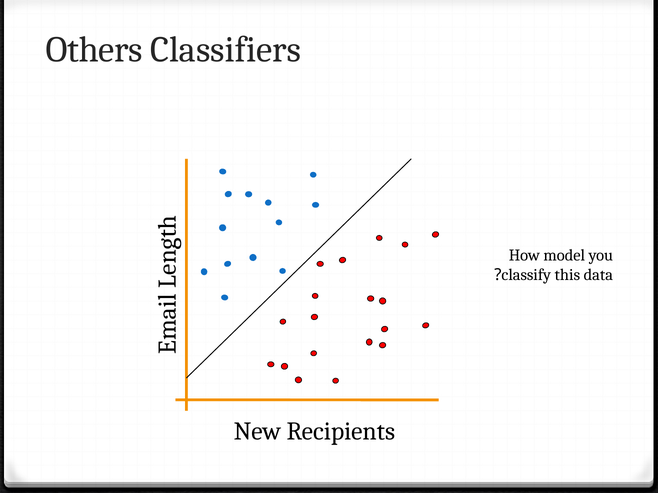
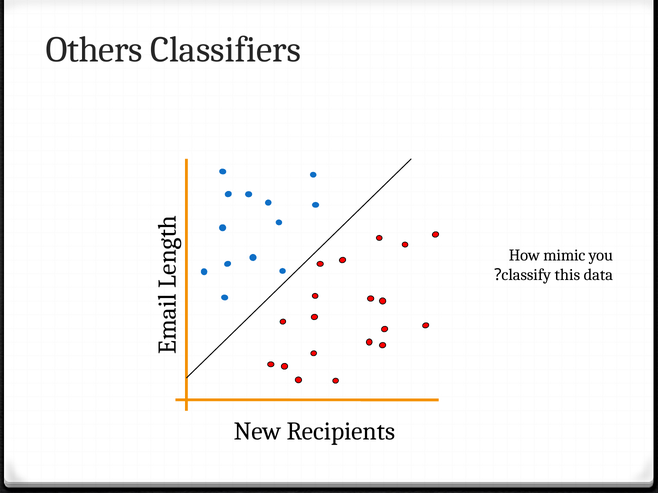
model: model -> mimic
